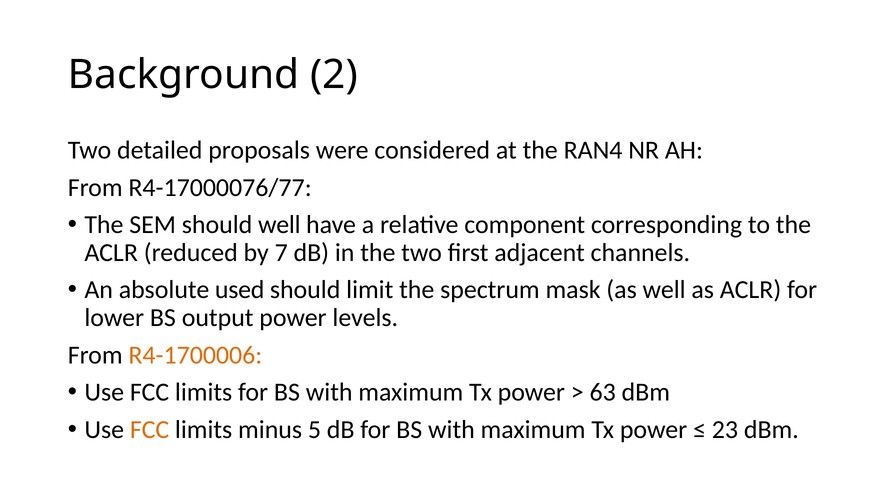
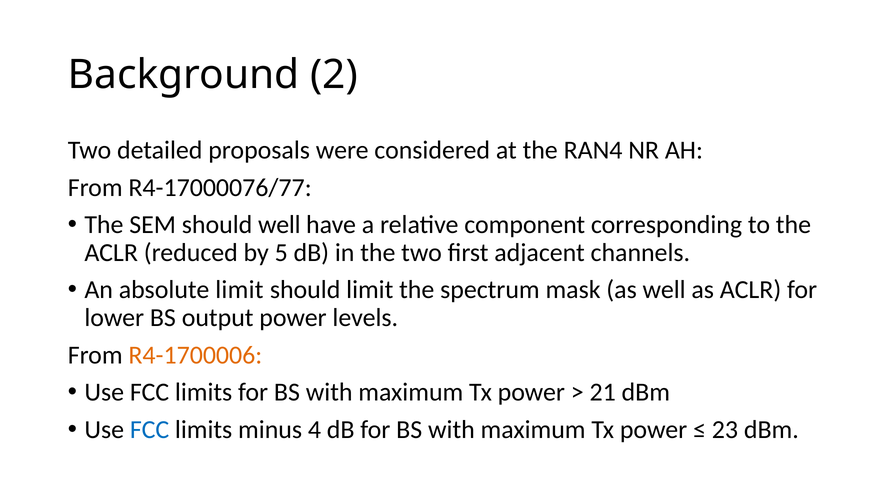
7: 7 -> 5
absolute used: used -> limit
63: 63 -> 21
FCC at (150, 429) colour: orange -> blue
5: 5 -> 4
